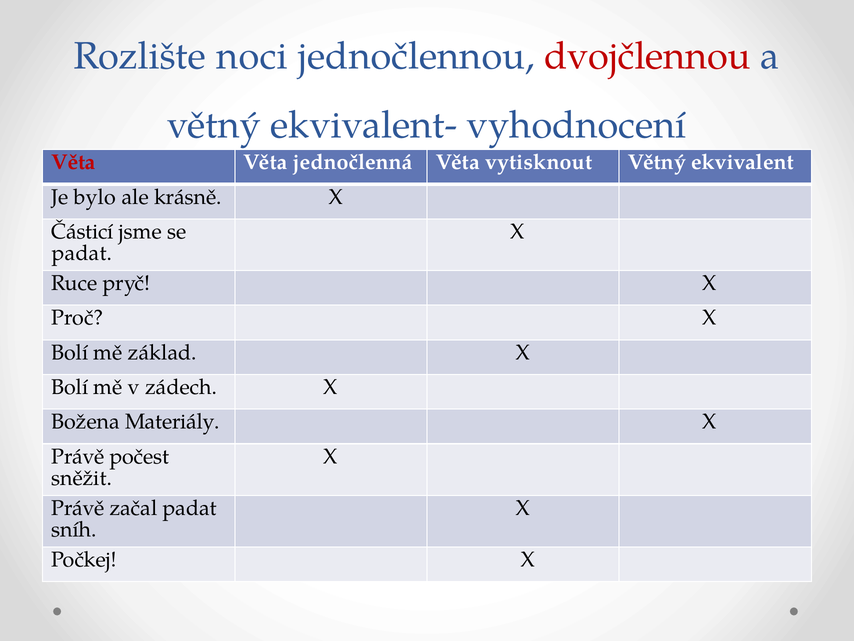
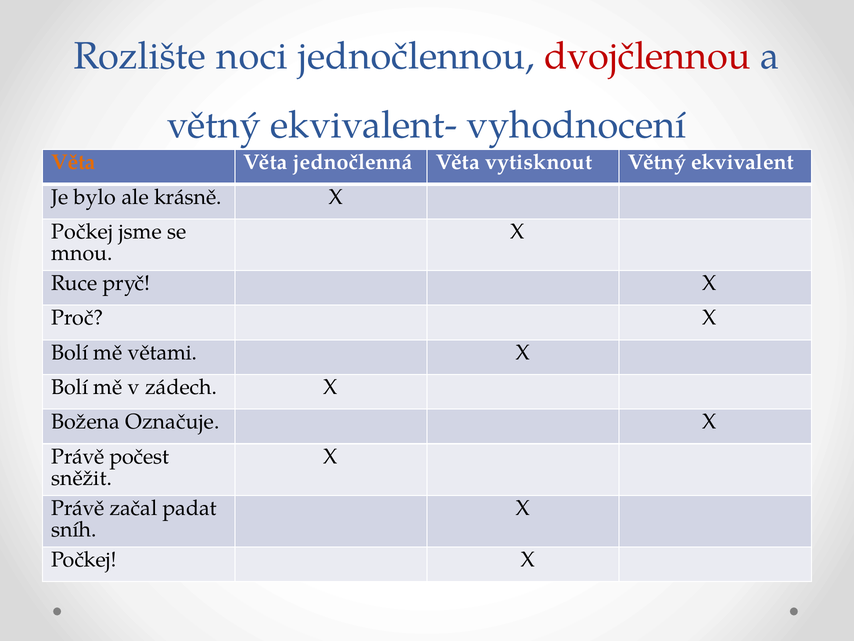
Věta at (73, 162) colour: red -> orange
Částicí at (82, 231): Částicí -> Počkej
padat at (82, 253): padat -> mnou
základ: základ -> větami
Materiály: Materiály -> Označuje
